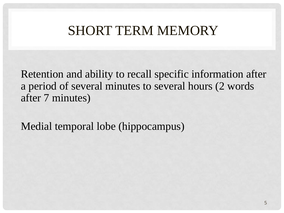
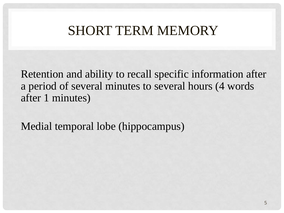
2: 2 -> 4
7: 7 -> 1
